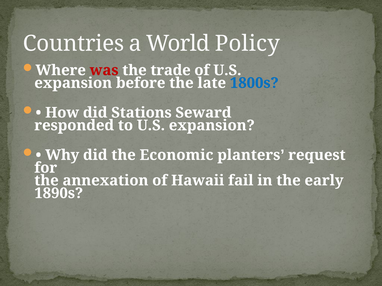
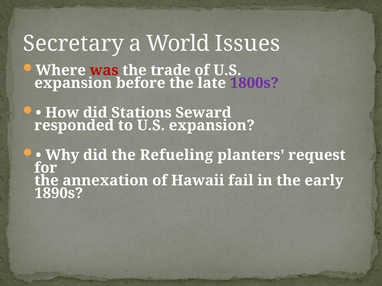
Countries: Countries -> Secretary
Policy: Policy -> Issues
1800s colour: blue -> purple
Economic: Economic -> Refueling
